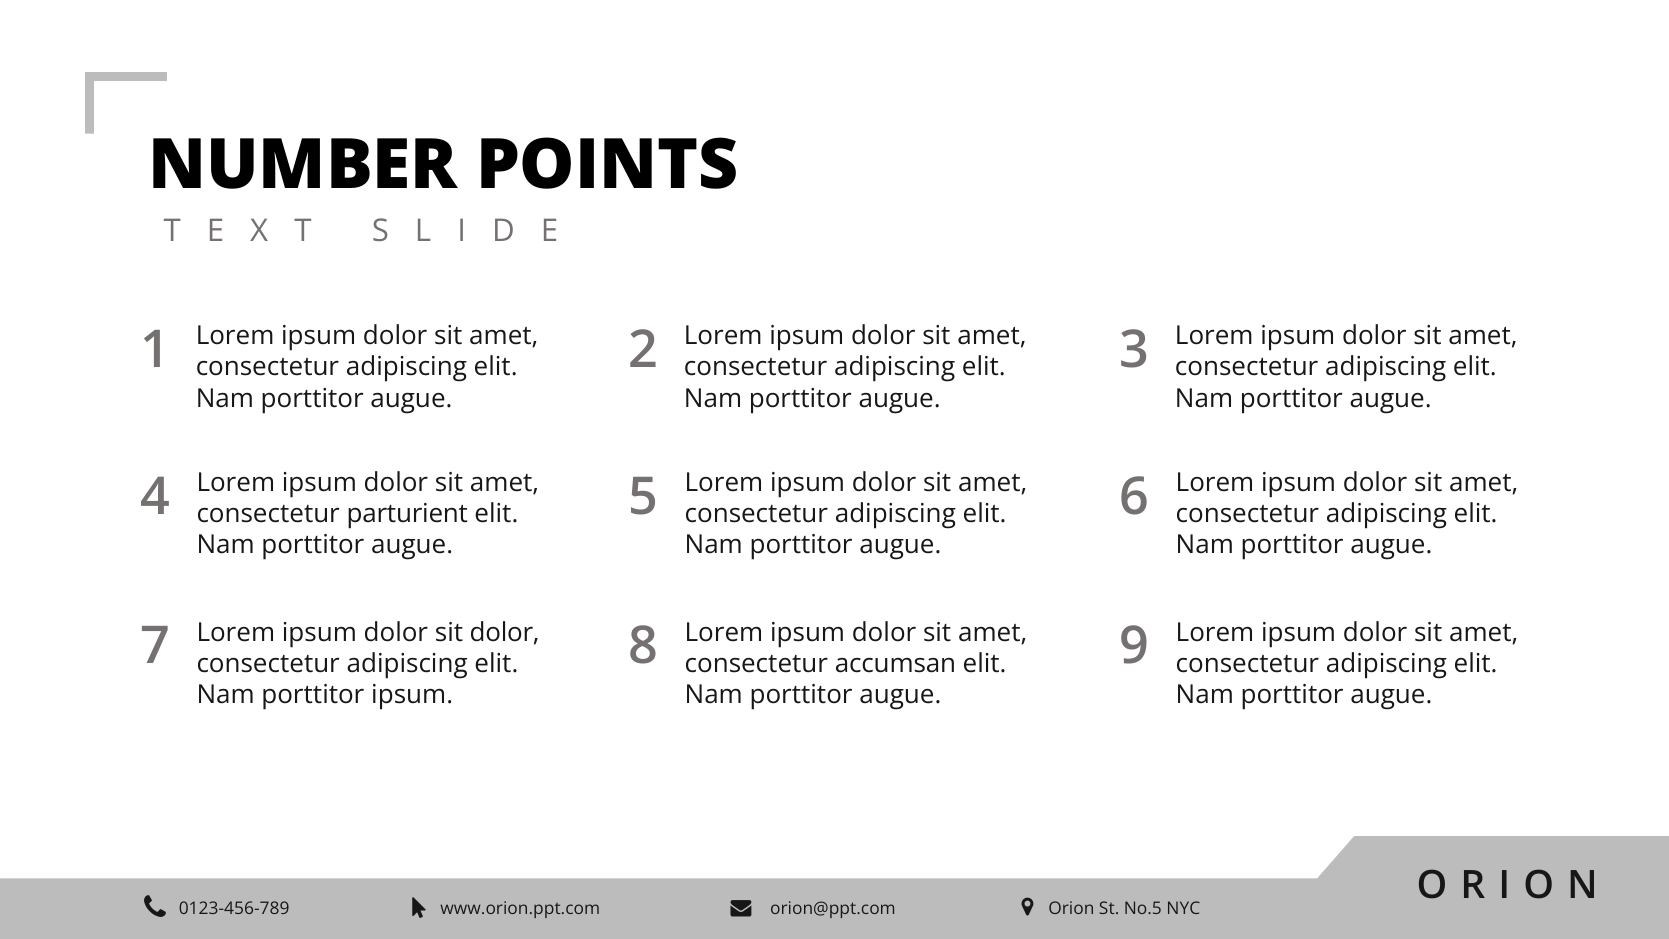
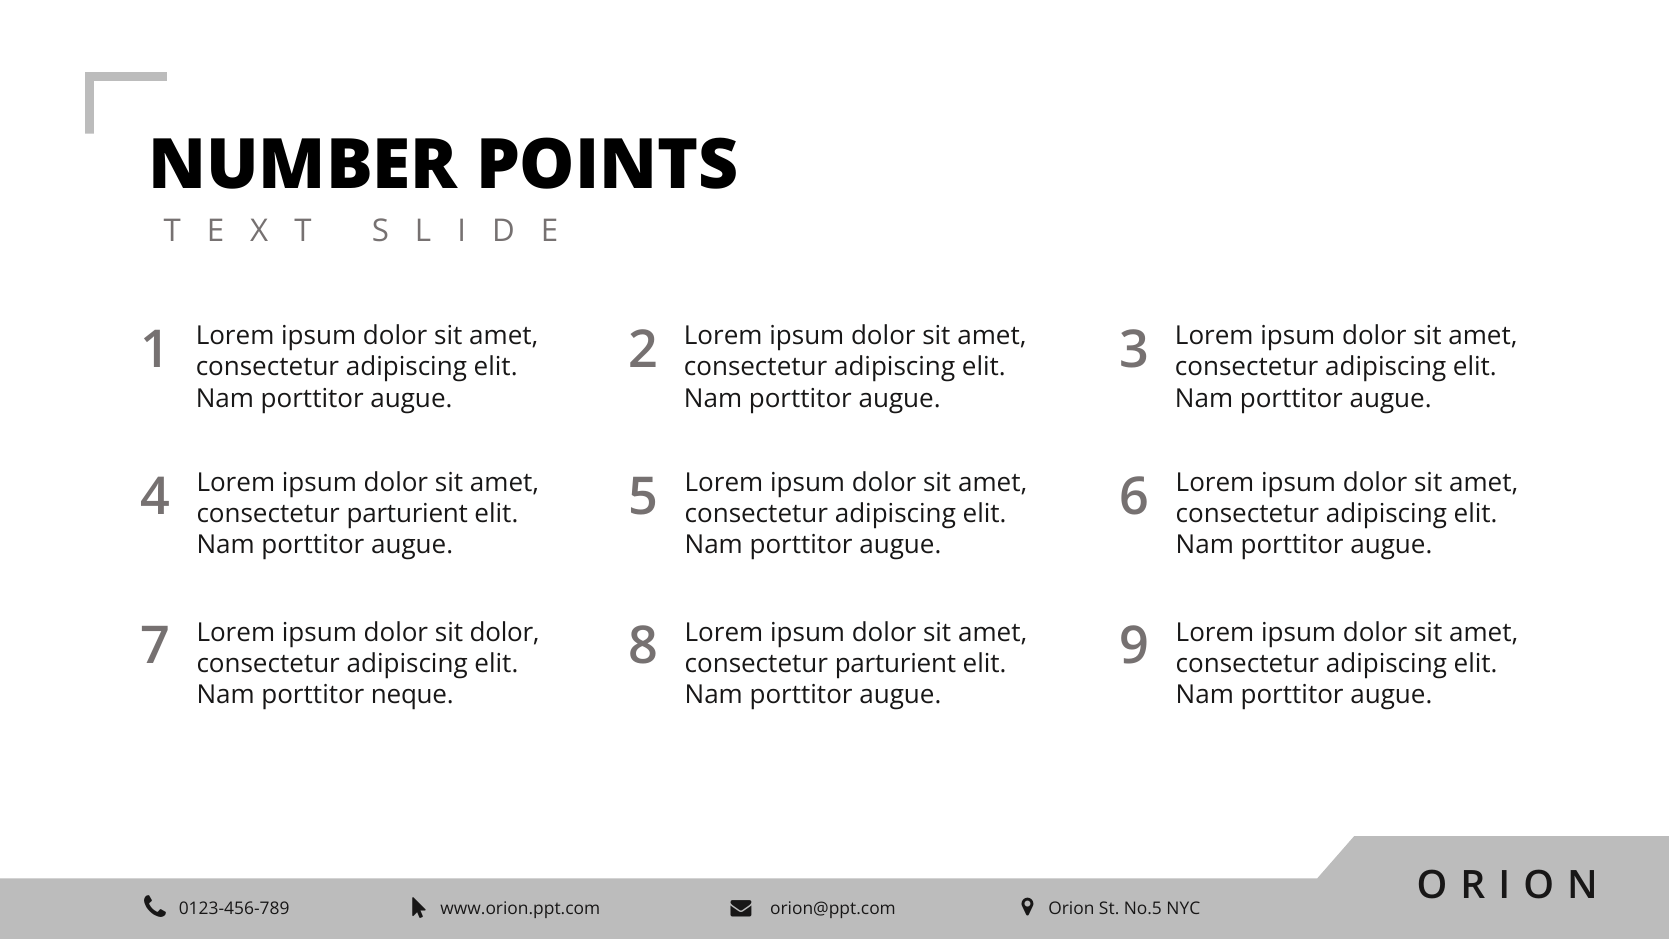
accumsan at (895, 664): accumsan -> parturient
porttitor ipsum: ipsum -> neque
